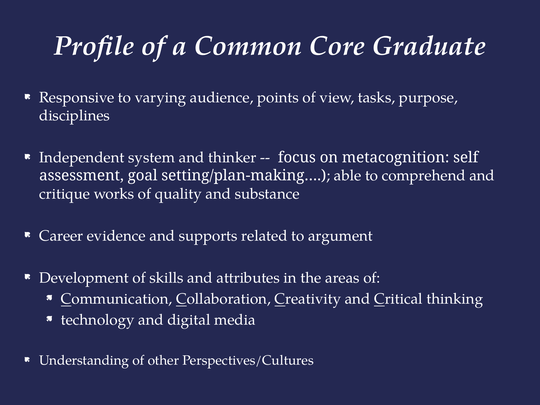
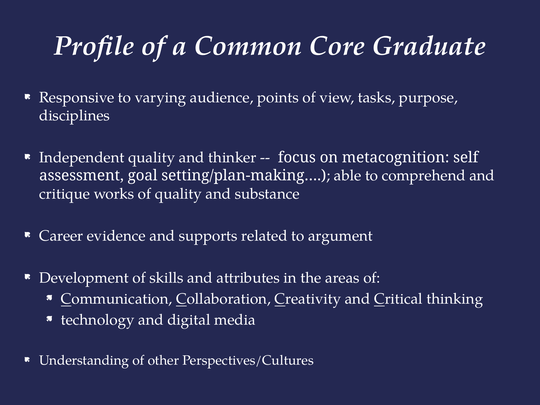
Independent system: system -> quality
